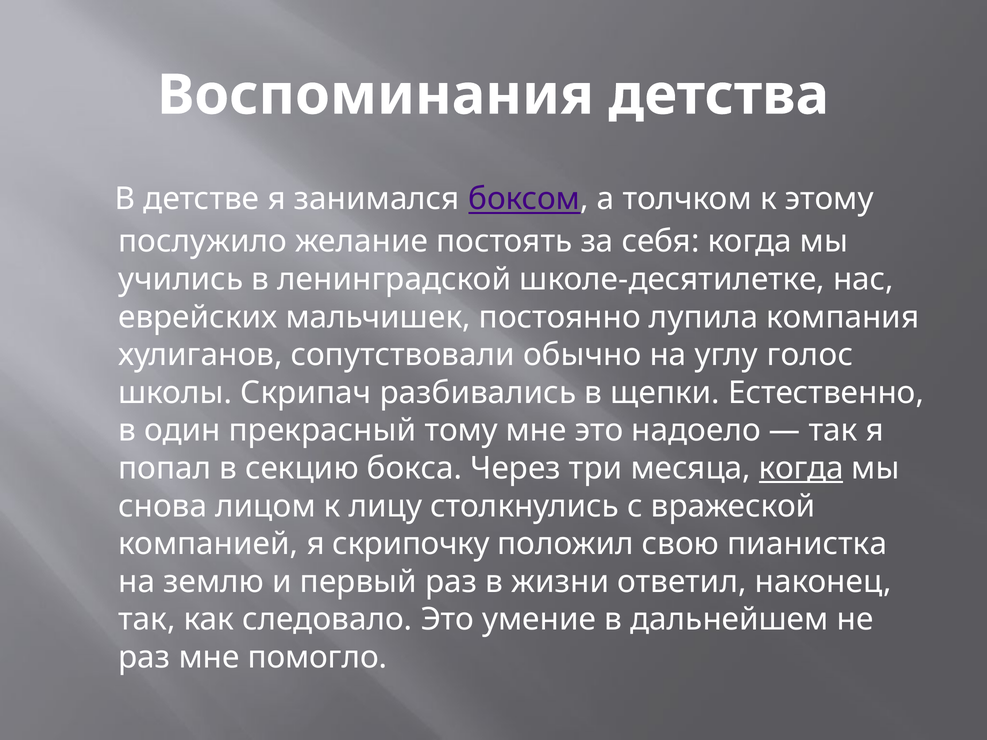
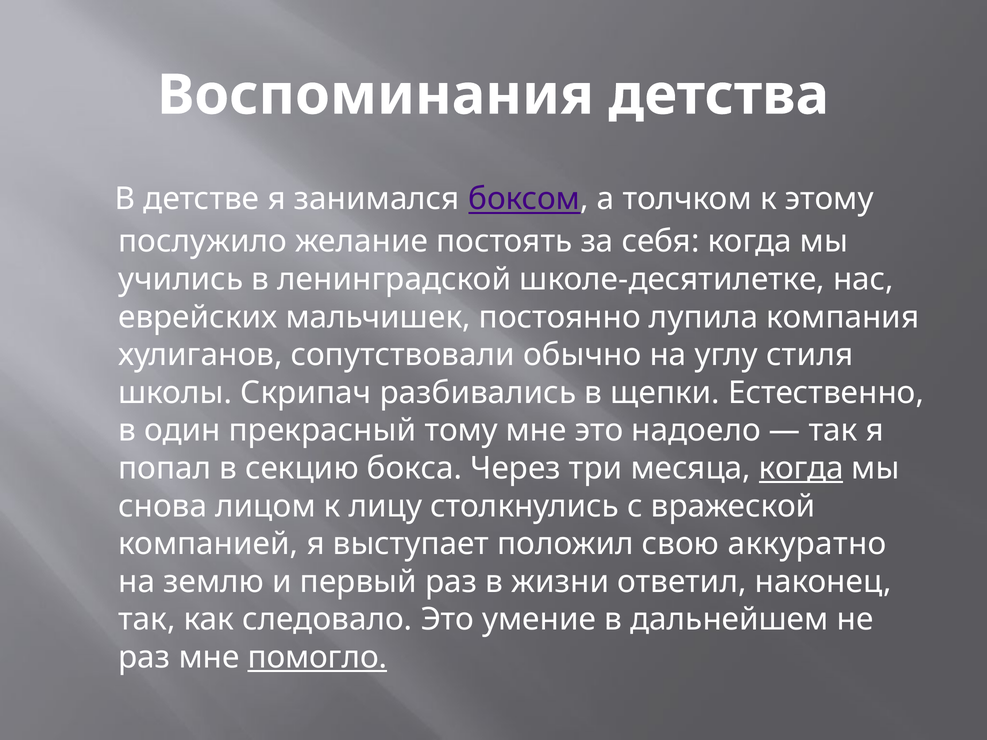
голос: голос -> стиля
скрипочку: скрипочку -> выступает
пианистка: пианистка -> аккуратно
помогло underline: none -> present
